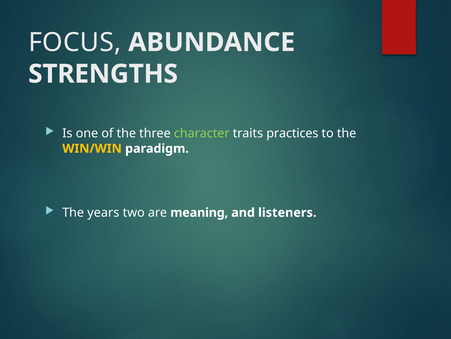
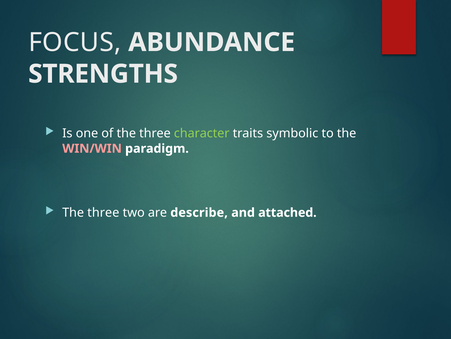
practices: practices -> symbolic
WIN/WIN colour: yellow -> pink
years at (103, 212): years -> three
meaning: meaning -> describe
listeners: listeners -> attached
